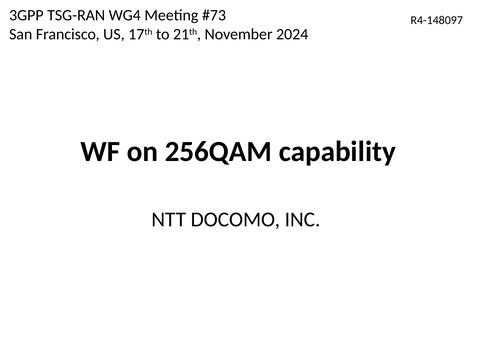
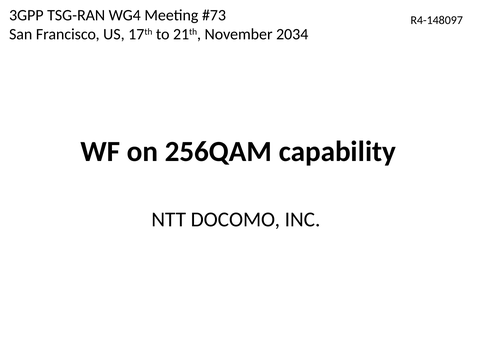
2024: 2024 -> 2034
